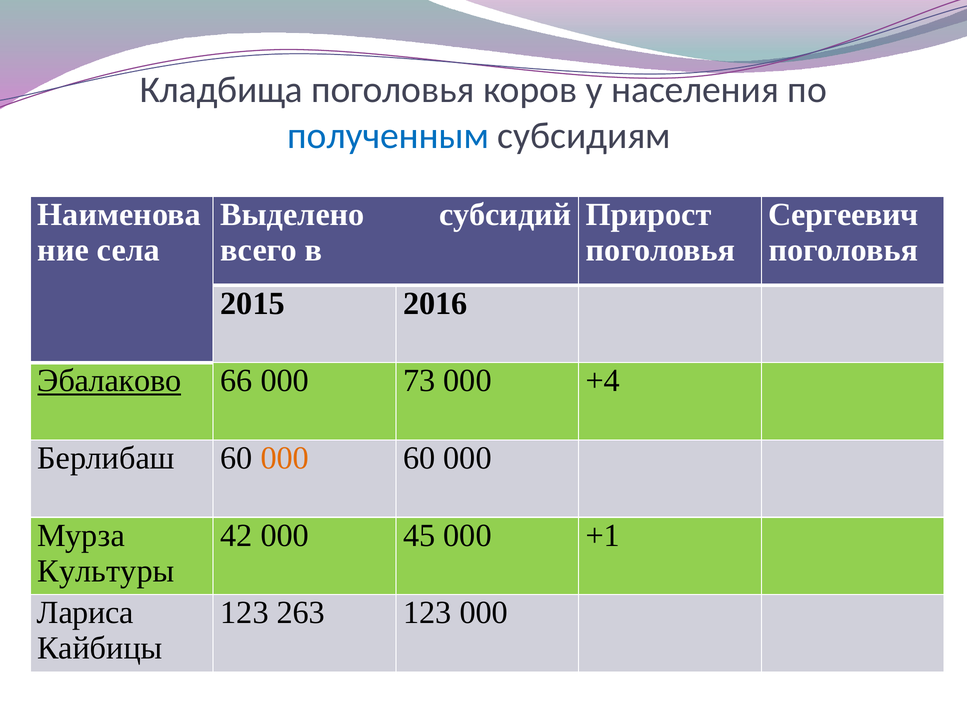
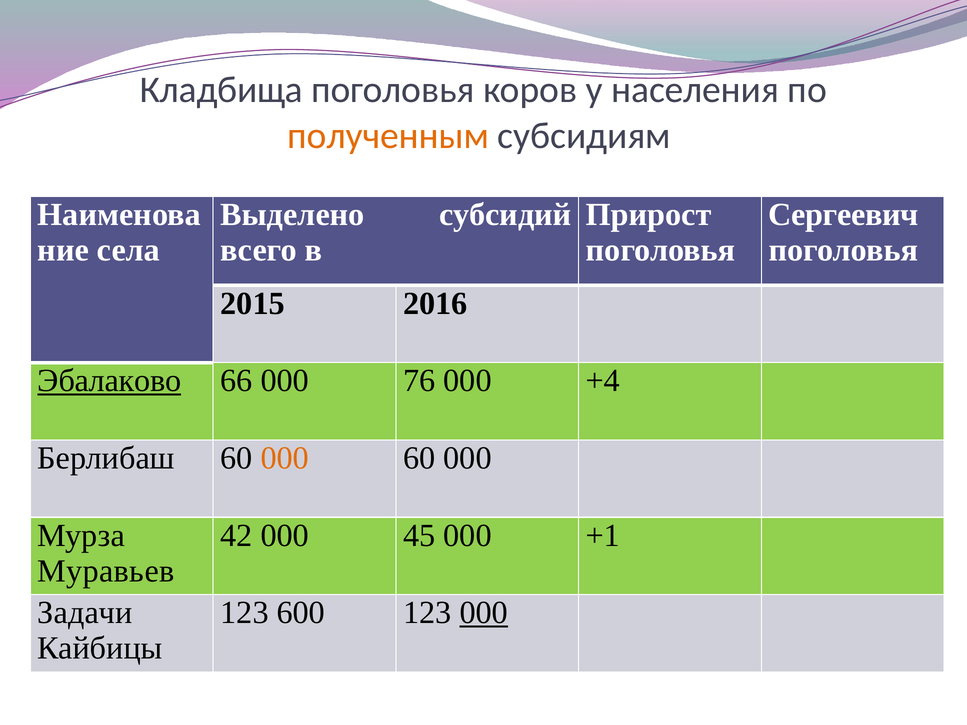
полученным colour: blue -> orange
73: 73 -> 76
Культуры: Культуры -> Муравьев
Лариса: Лариса -> Задачи
263: 263 -> 600
000 at (484, 613) underline: none -> present
